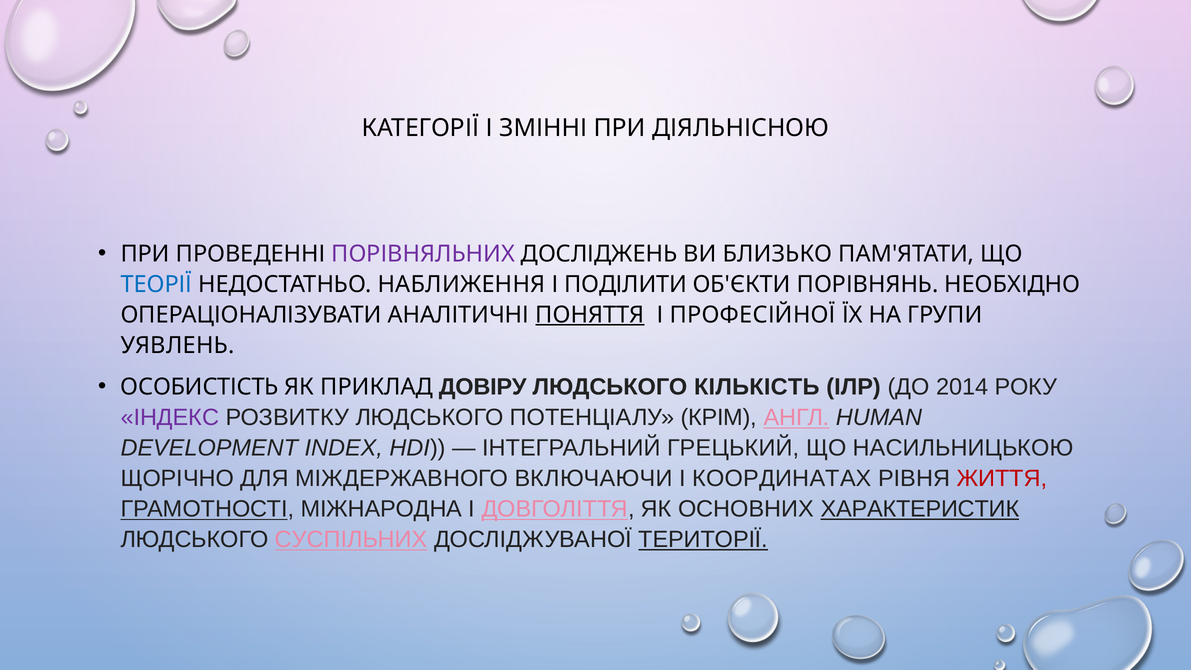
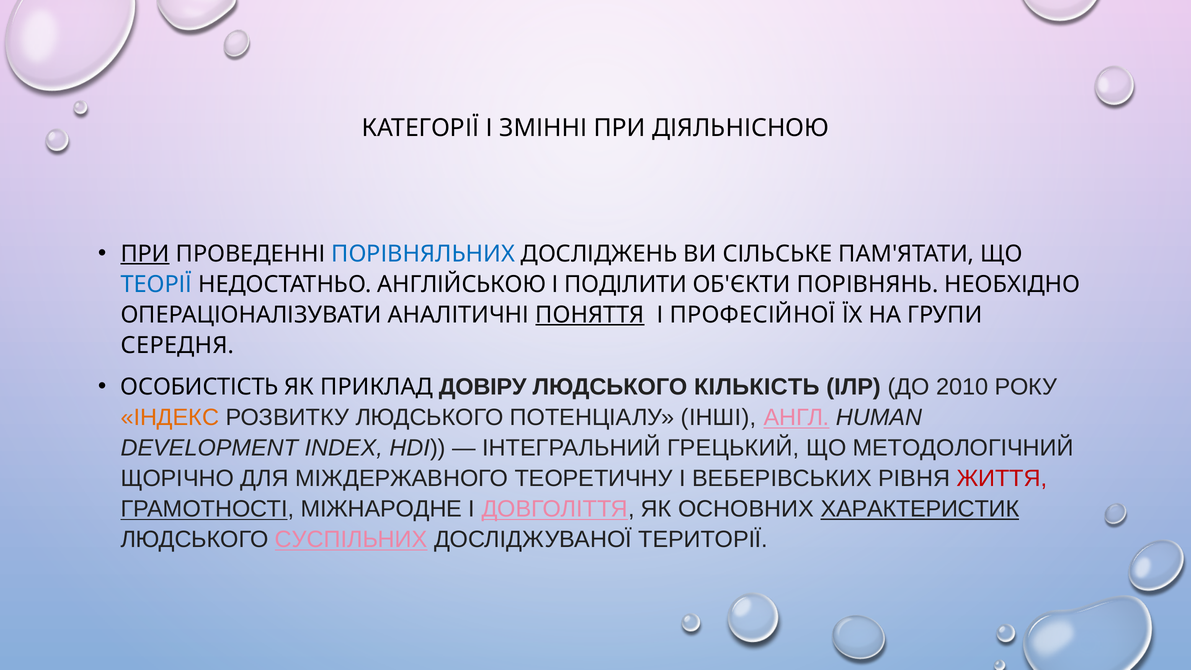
ПРИ at (145, 254) underline: none -> present
ПОРІВНЯЛЬНИХ colour: purple -> blue
БЛИЗЬКО: БЛИЗЬКО -> СІЛЬСЬКЕ
НАБЛИЖЕННЯ: НАБЛИЖЕННЯ -> АНГЛІЙСЬКОЮ
УЯВЛЕНЬ: УЯВЛЕНЬ -> СЕРЕДНЯ
2014: 2014 -> 2010
ІНДЕКС colour: purple -> orange
КРІМ: КРІМ -> ІНШІ
НАСИЛЬНИЦЬКОЮ: НАСИЛЬНИЦЬКОЮ -> МЕТОДОЛОГІЧНИЙ
ВКЛЮЧАЮЧИ: ВКЛЮЧАЮЧИ -> ТЕОРЕТИЧНУ
КООРДИНАТАХ: КООРДИНАТАХ -> ВЕБЕРІВСЬКИХ
МІЖНАРОДНА: МІЖНАРОДНА -> МІЖНАРОДНЕ
ТЕРИТОРІЇ underline: present -> none
